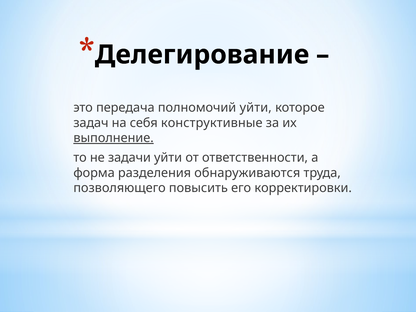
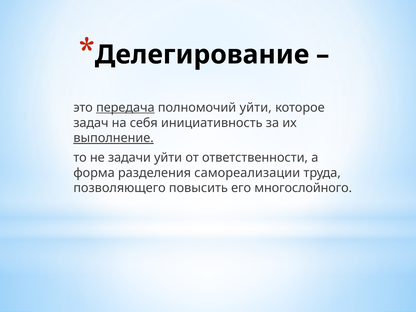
передача underline: none -> present
конструктивные: конструктивные -> инициативность
обнаруживаются: обнаруживаются -> самореализации
корректировки: корректировки -> многослойного
